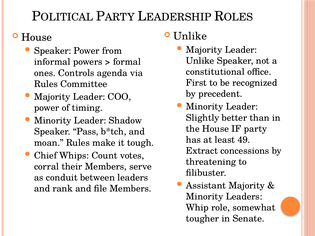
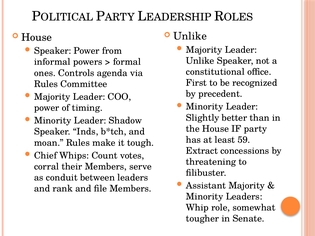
Pass: Pass -> Inds
49: 49 -> 59
